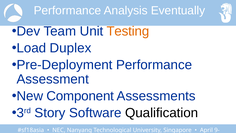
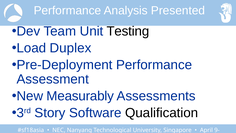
Eventually: Eventually -> Presented
Testing colour: orange -> black
Component: Component -> Measurably
